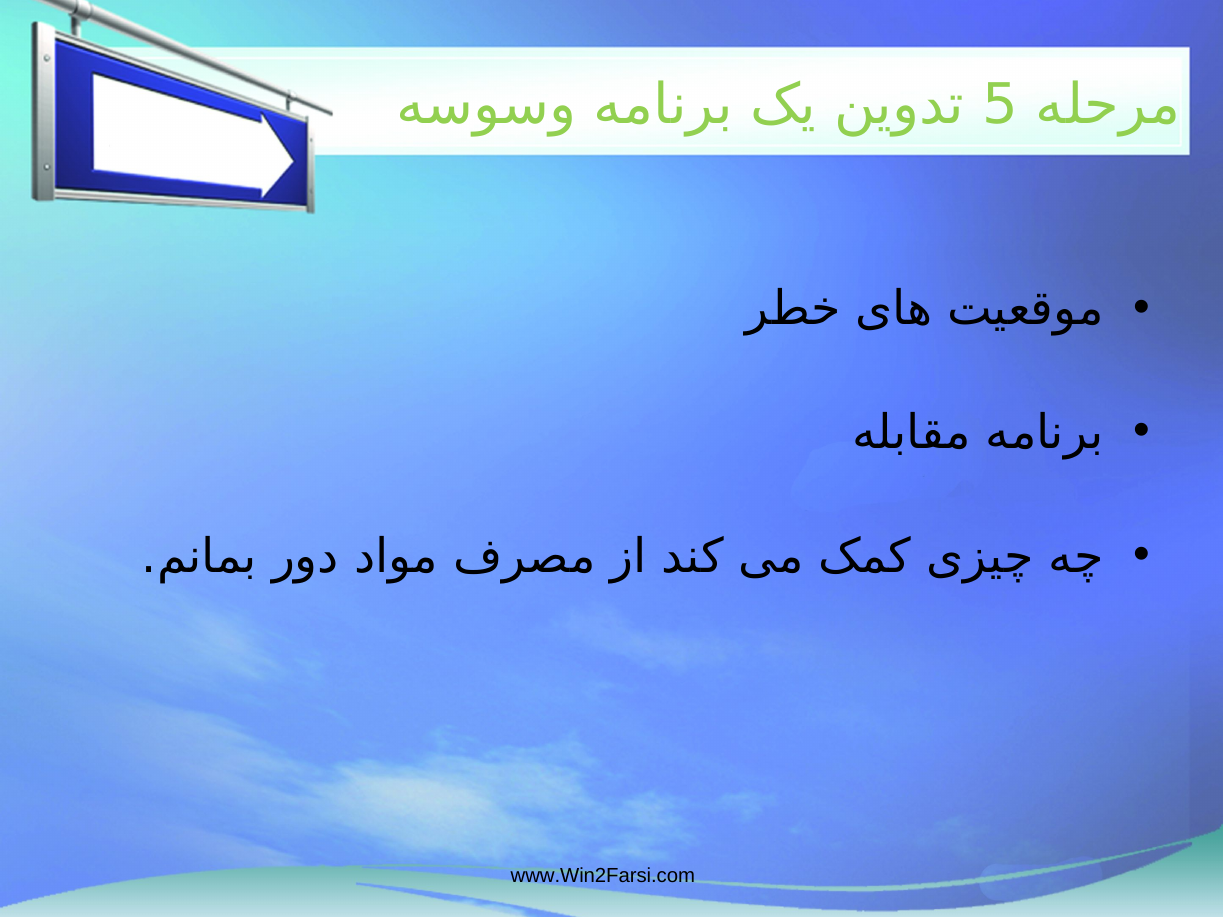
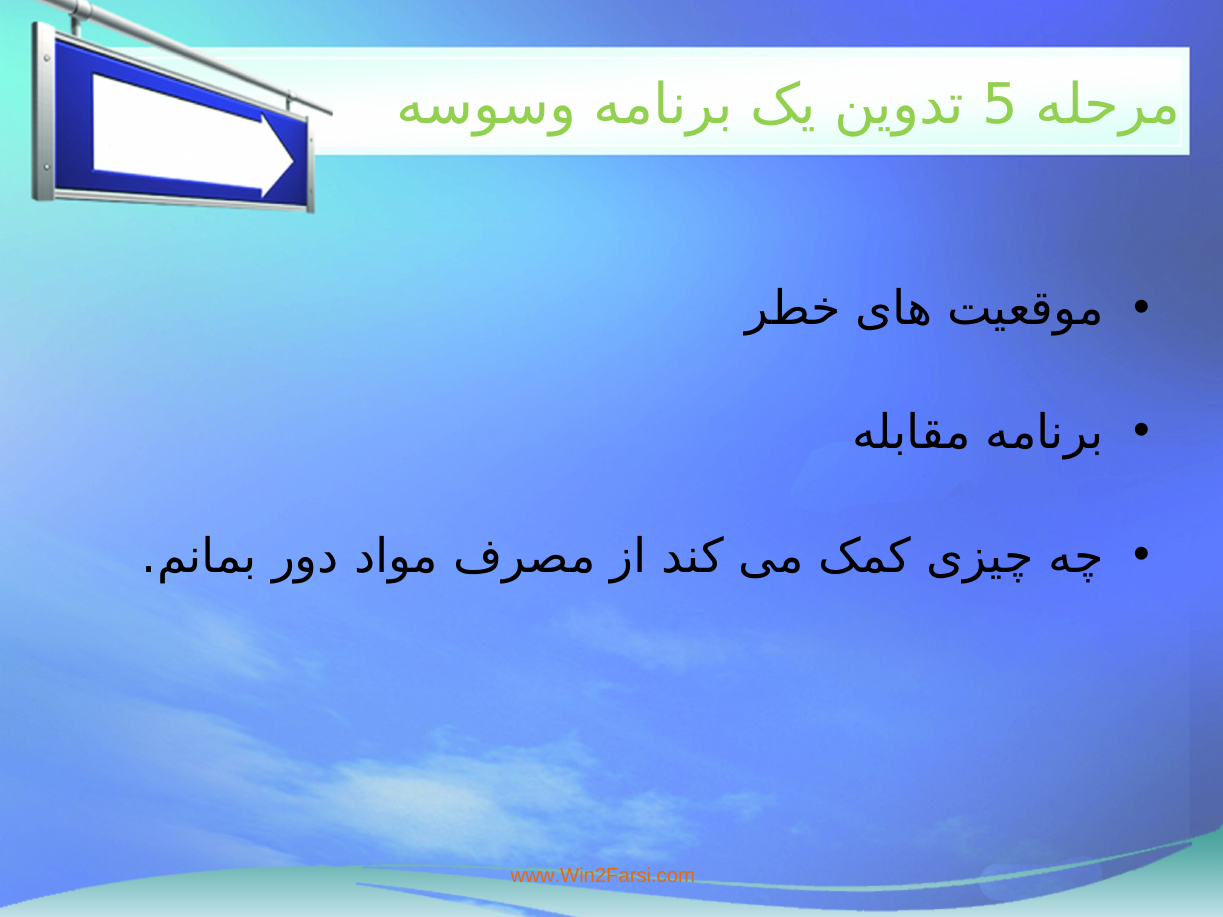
www.Win2Farsi.com colour: black -> orange
